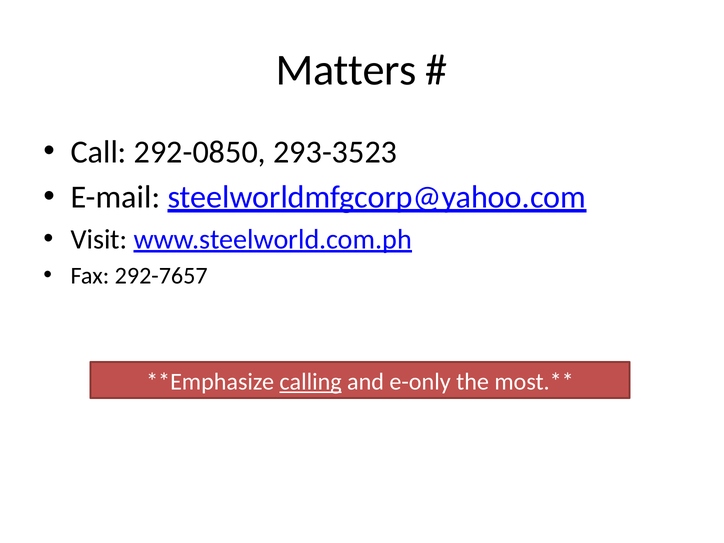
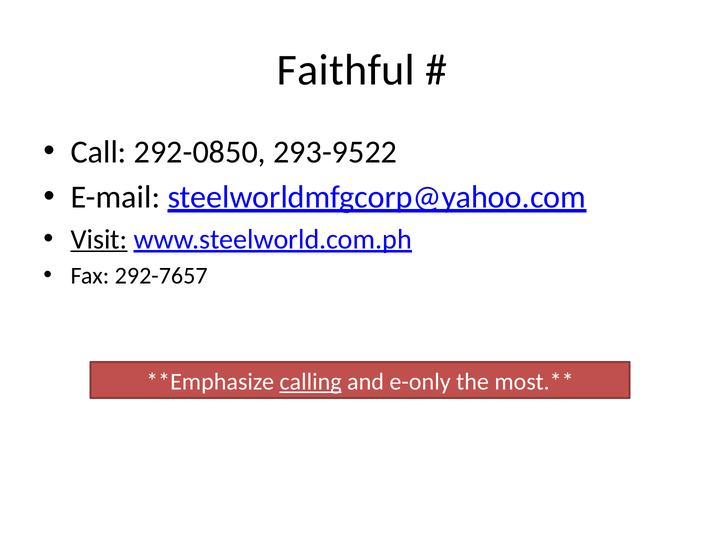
Matters: Matters -> Faithful
293-3523: 293-3523 -> 293-9522
Visit underline: none -> present
